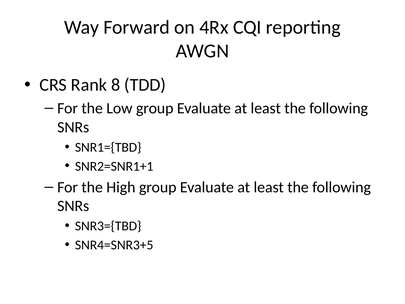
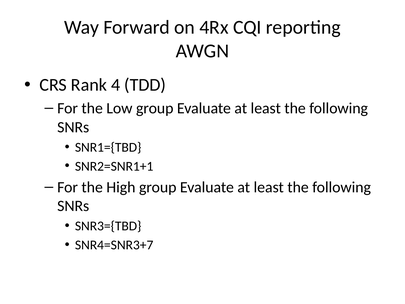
8: 8 -> 4
SNR4=SNR3+5: SNR4=SNR3+5 -> SNR4=SNR3+7
